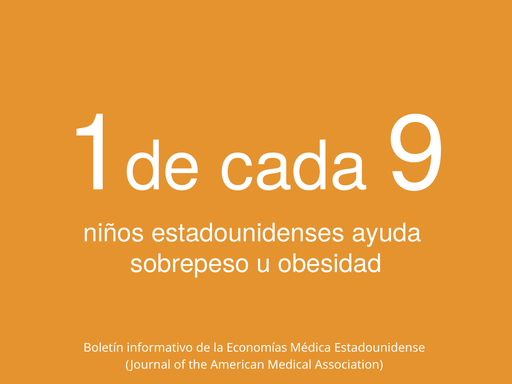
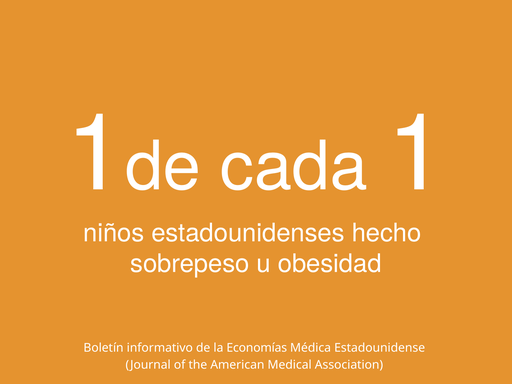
cada 9: 9 -> 1
ayuda: ayuda -> hecho
